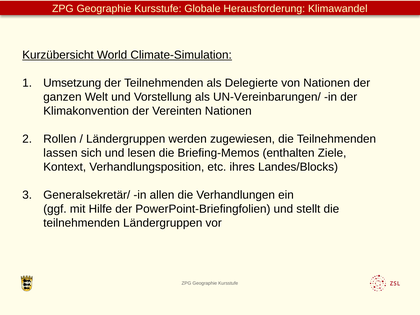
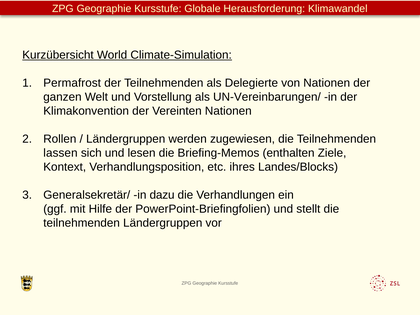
Umsetzung: Umsetzung -> Permafrost
allen: allen -> dazu
